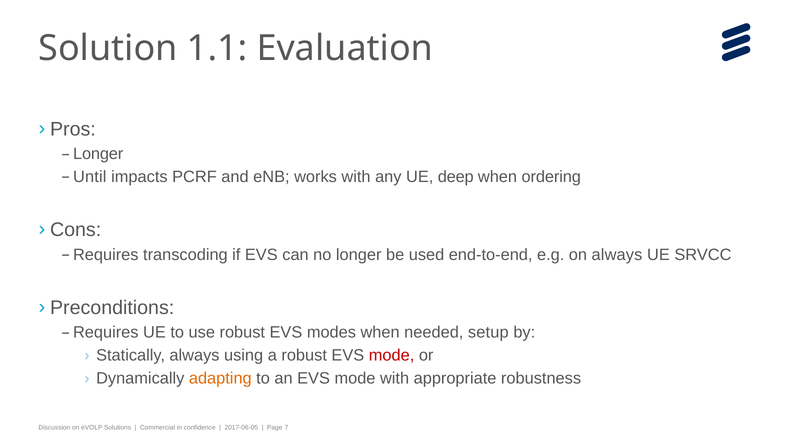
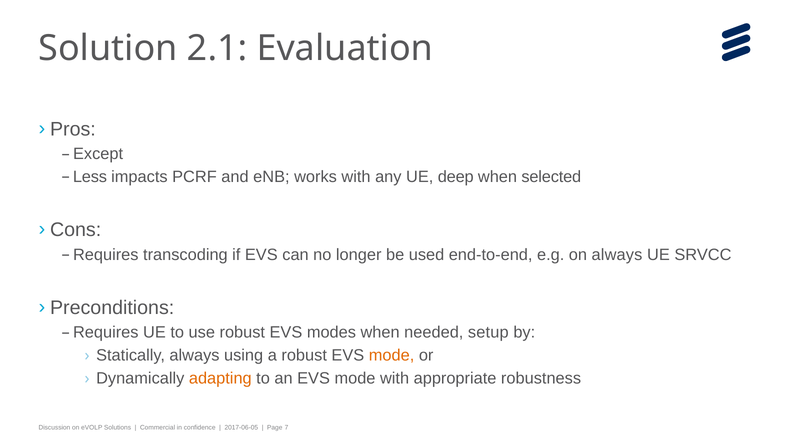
1.1: 1.1 -> 2.1
Longer at (98, 154): Longer -> Except
Until: Until -> Less
ordering: ordering -> selected
mode at (392, 355) colour: red -> orange
